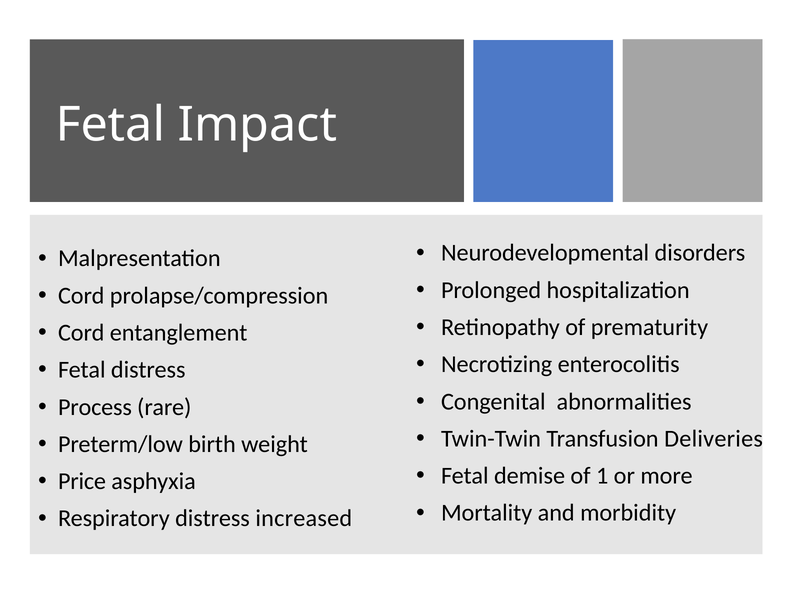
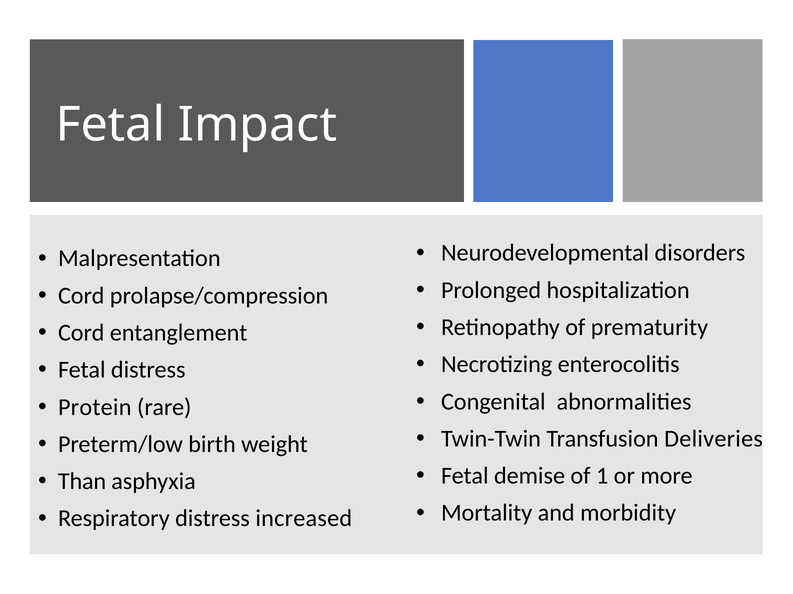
Process: Process -> Protein
Price: Price -> Than
